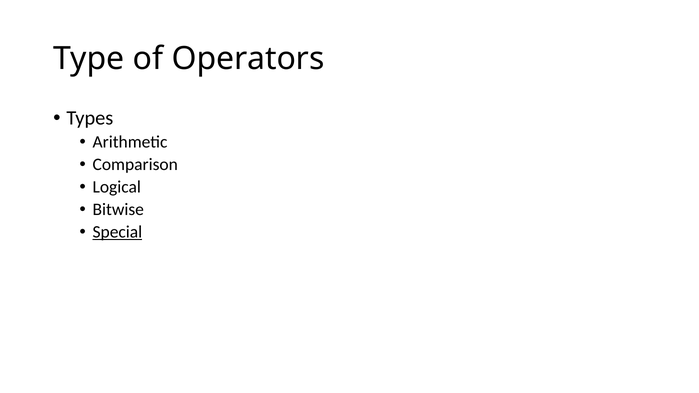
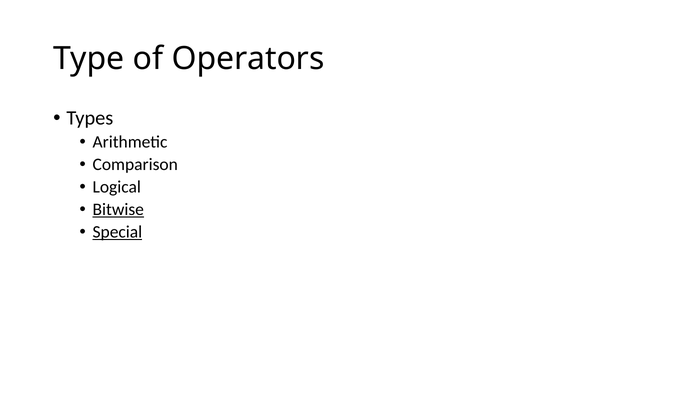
Bitwise underline: none -> present
